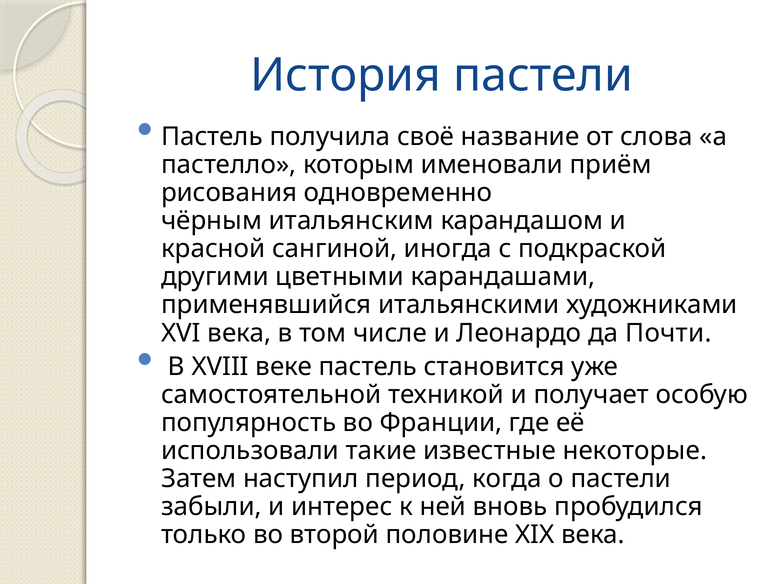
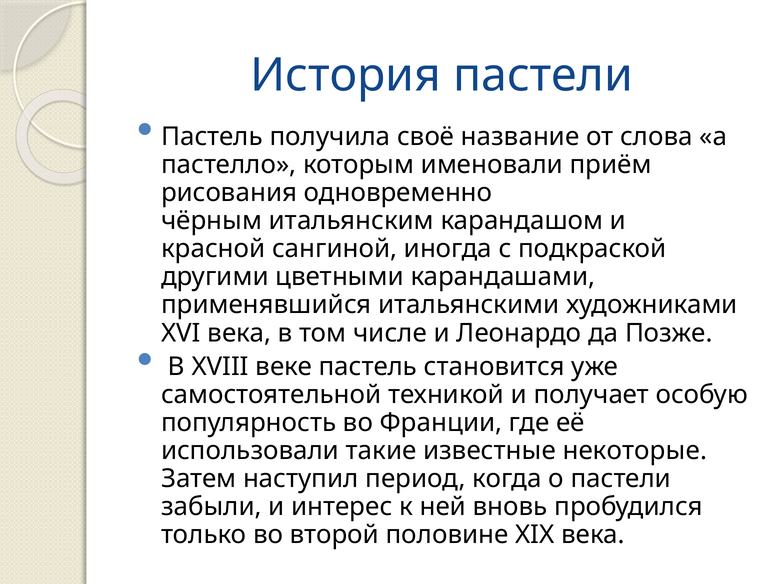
Почти: Почти -> Позже
